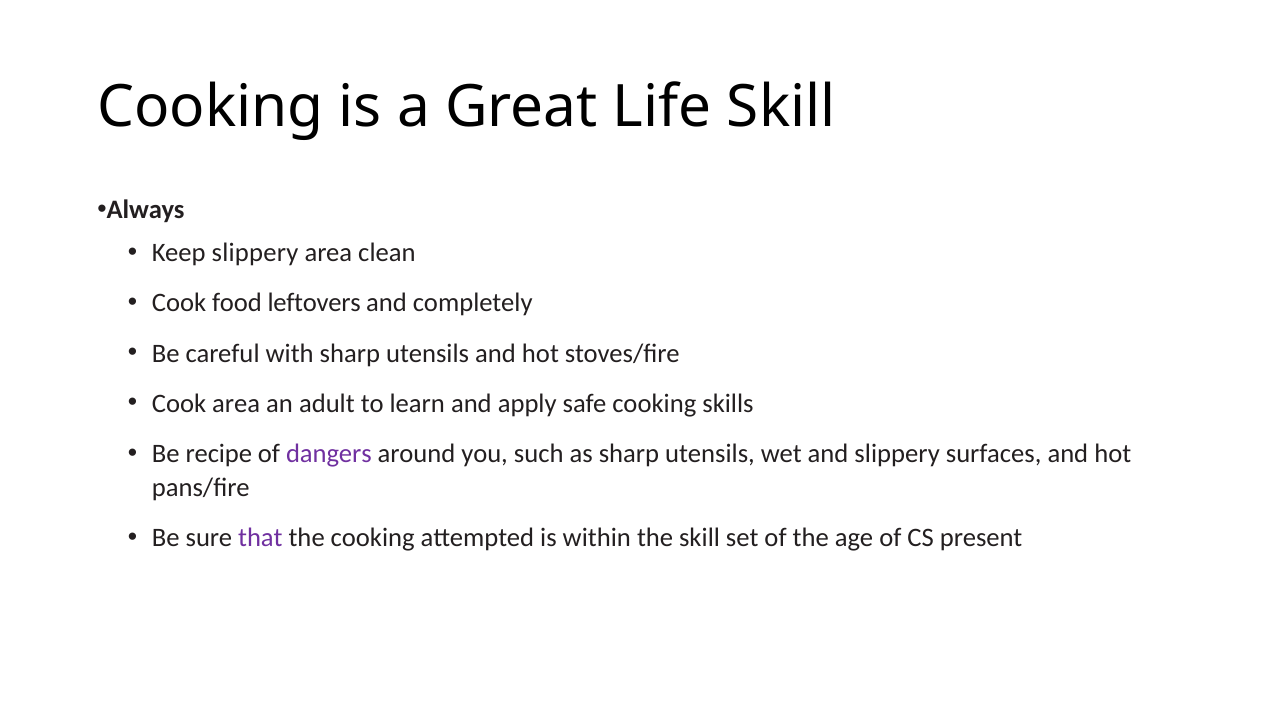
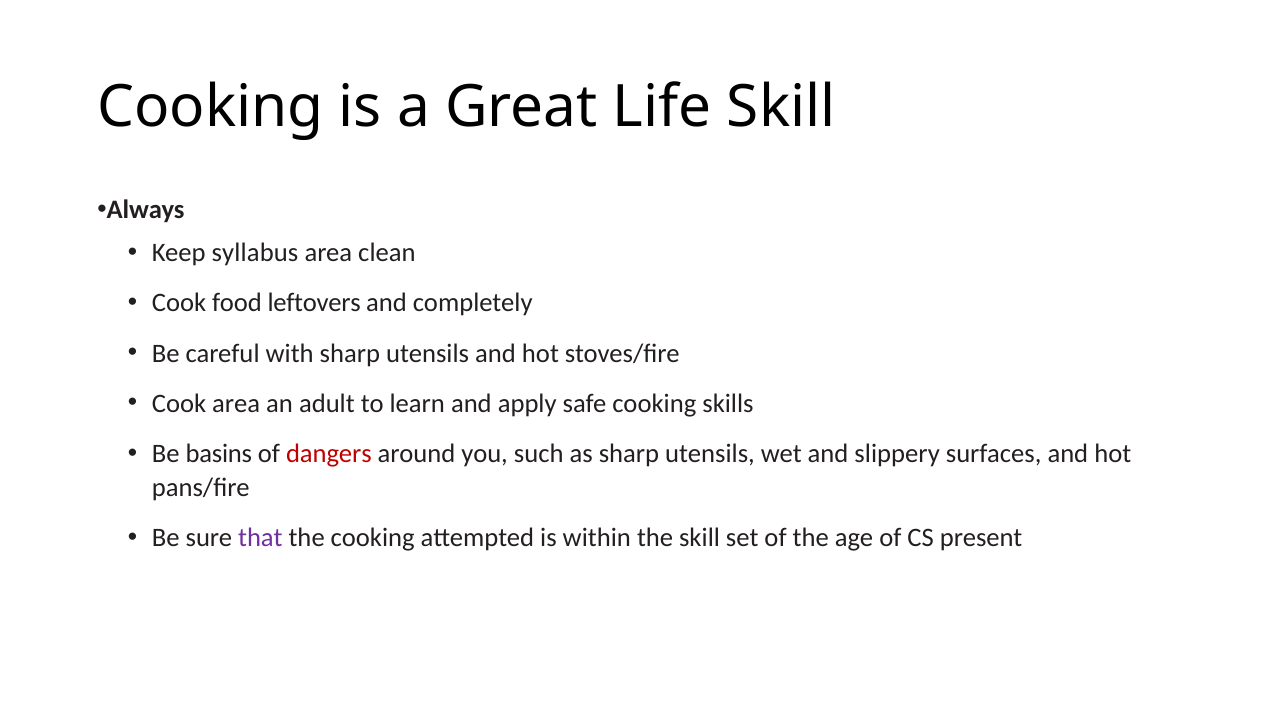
Keep slippery: slippery -> syllabus
recipe: recipe -> basins
dangers colour: purple -> red
